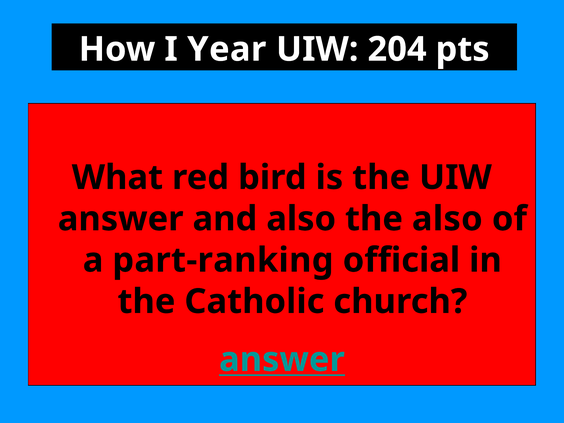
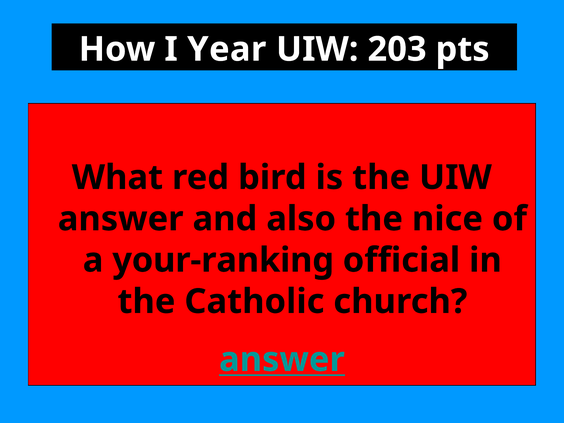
204: 204 -> 203
the also: also -> nice
part-ranking: part-ranking -> your-ranking
